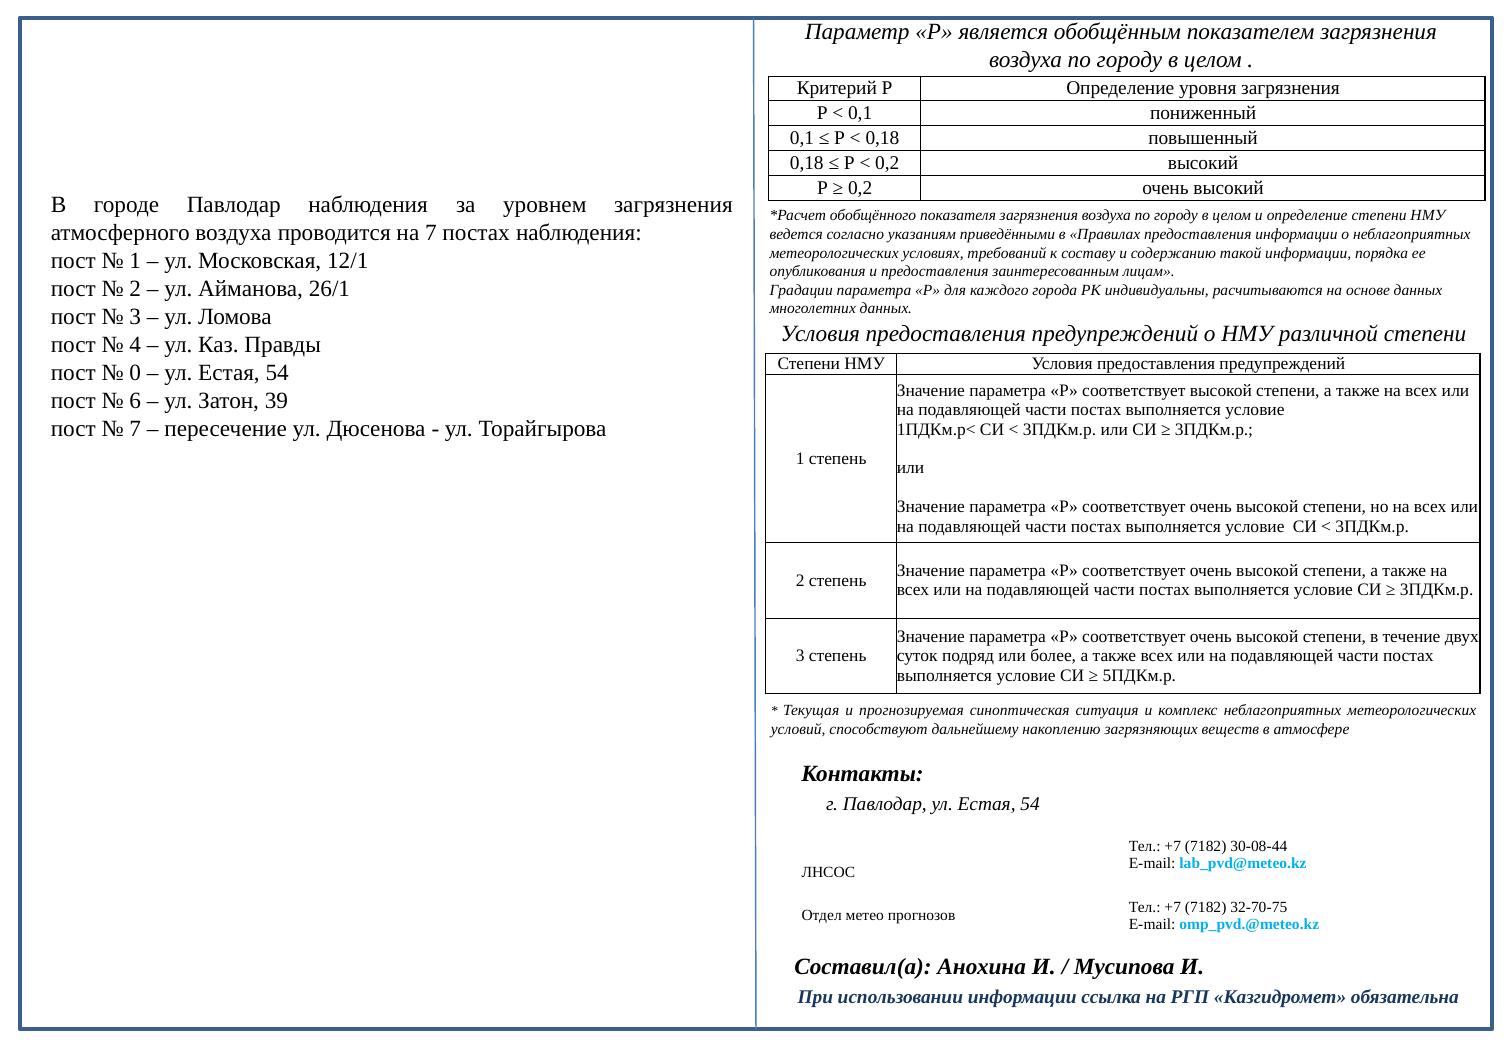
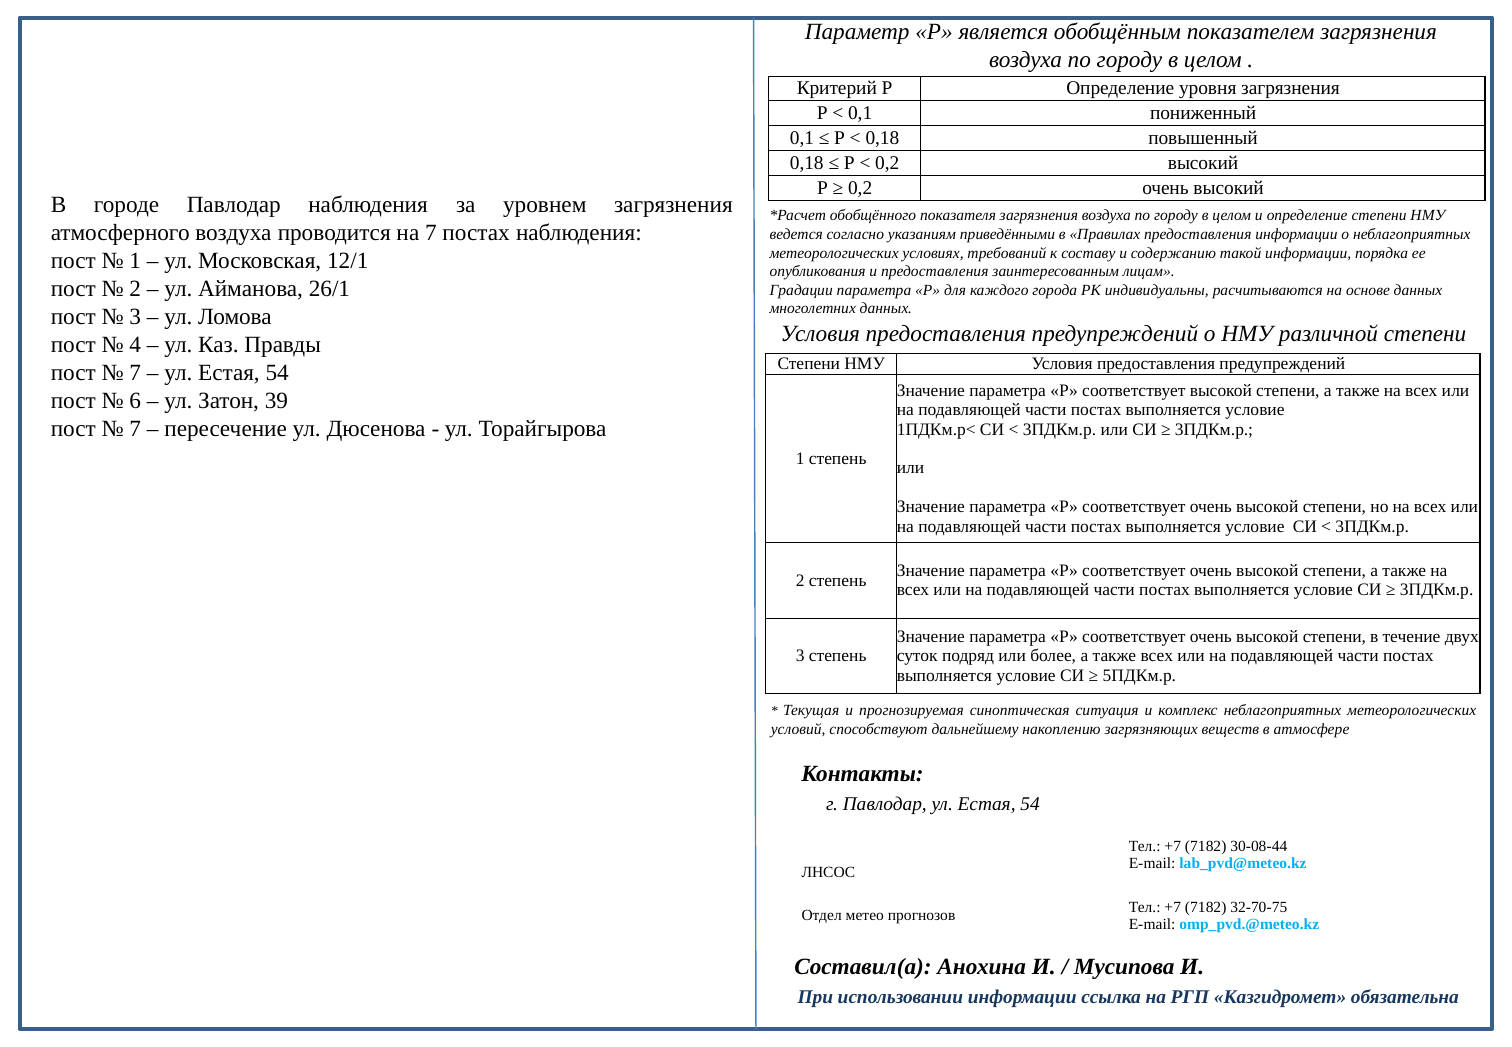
0 at (135, 373): 0 -> 7
